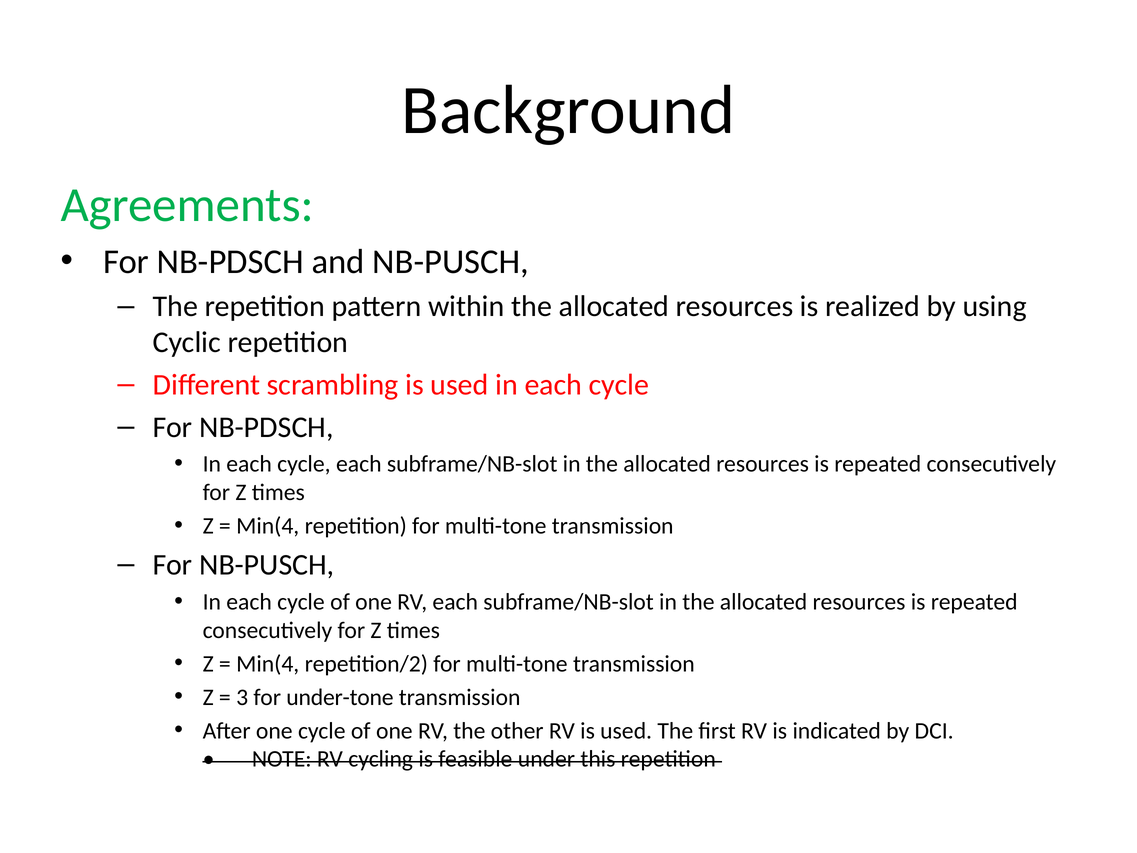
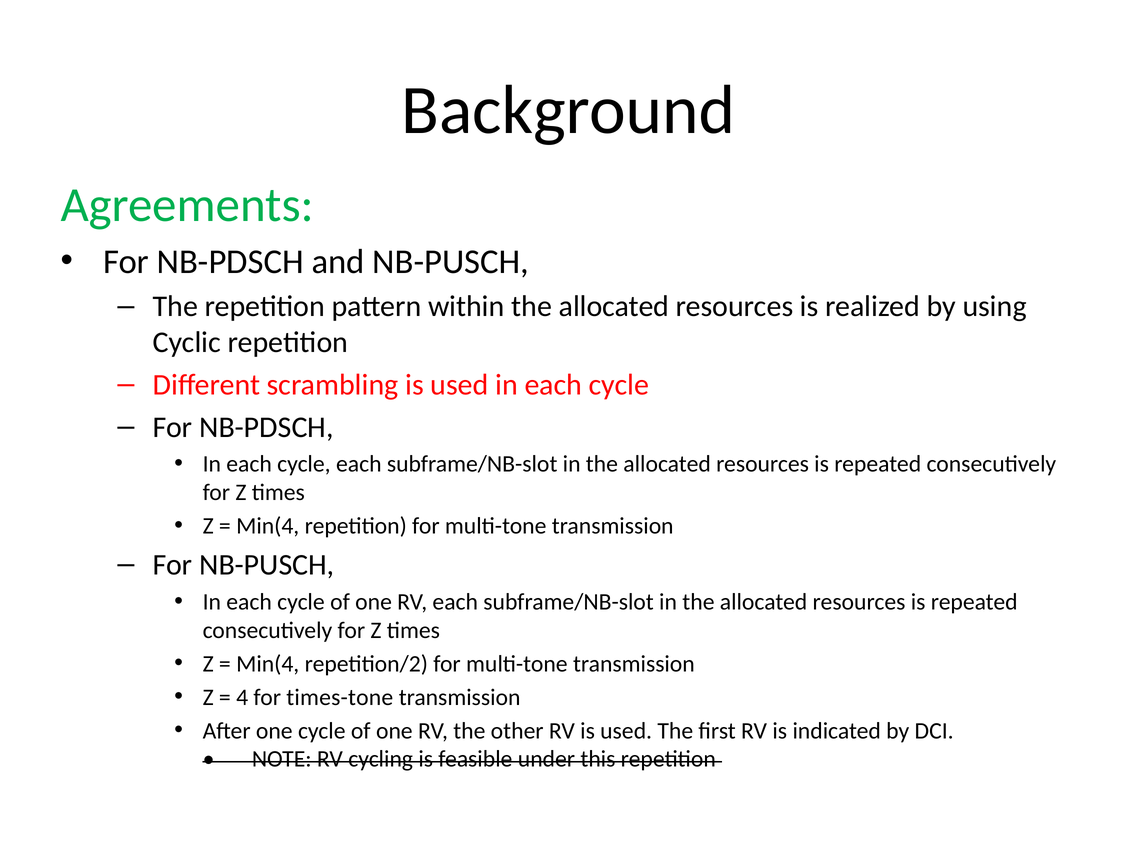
3: 3 -> 4
under-tone: under-tone -> times-tone
